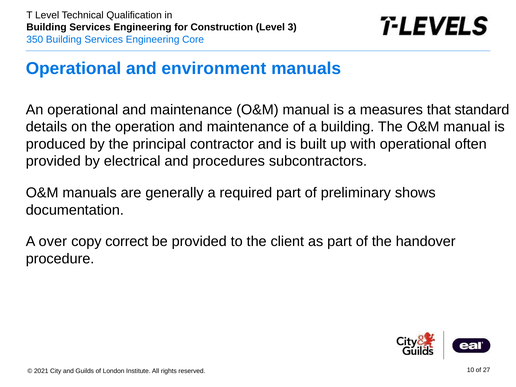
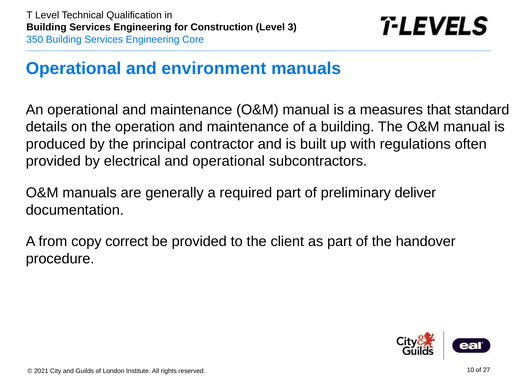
with operational: operational -> regulations
and procedures: procedures -> operational
shows: shows -> deliver
over: over -> from
